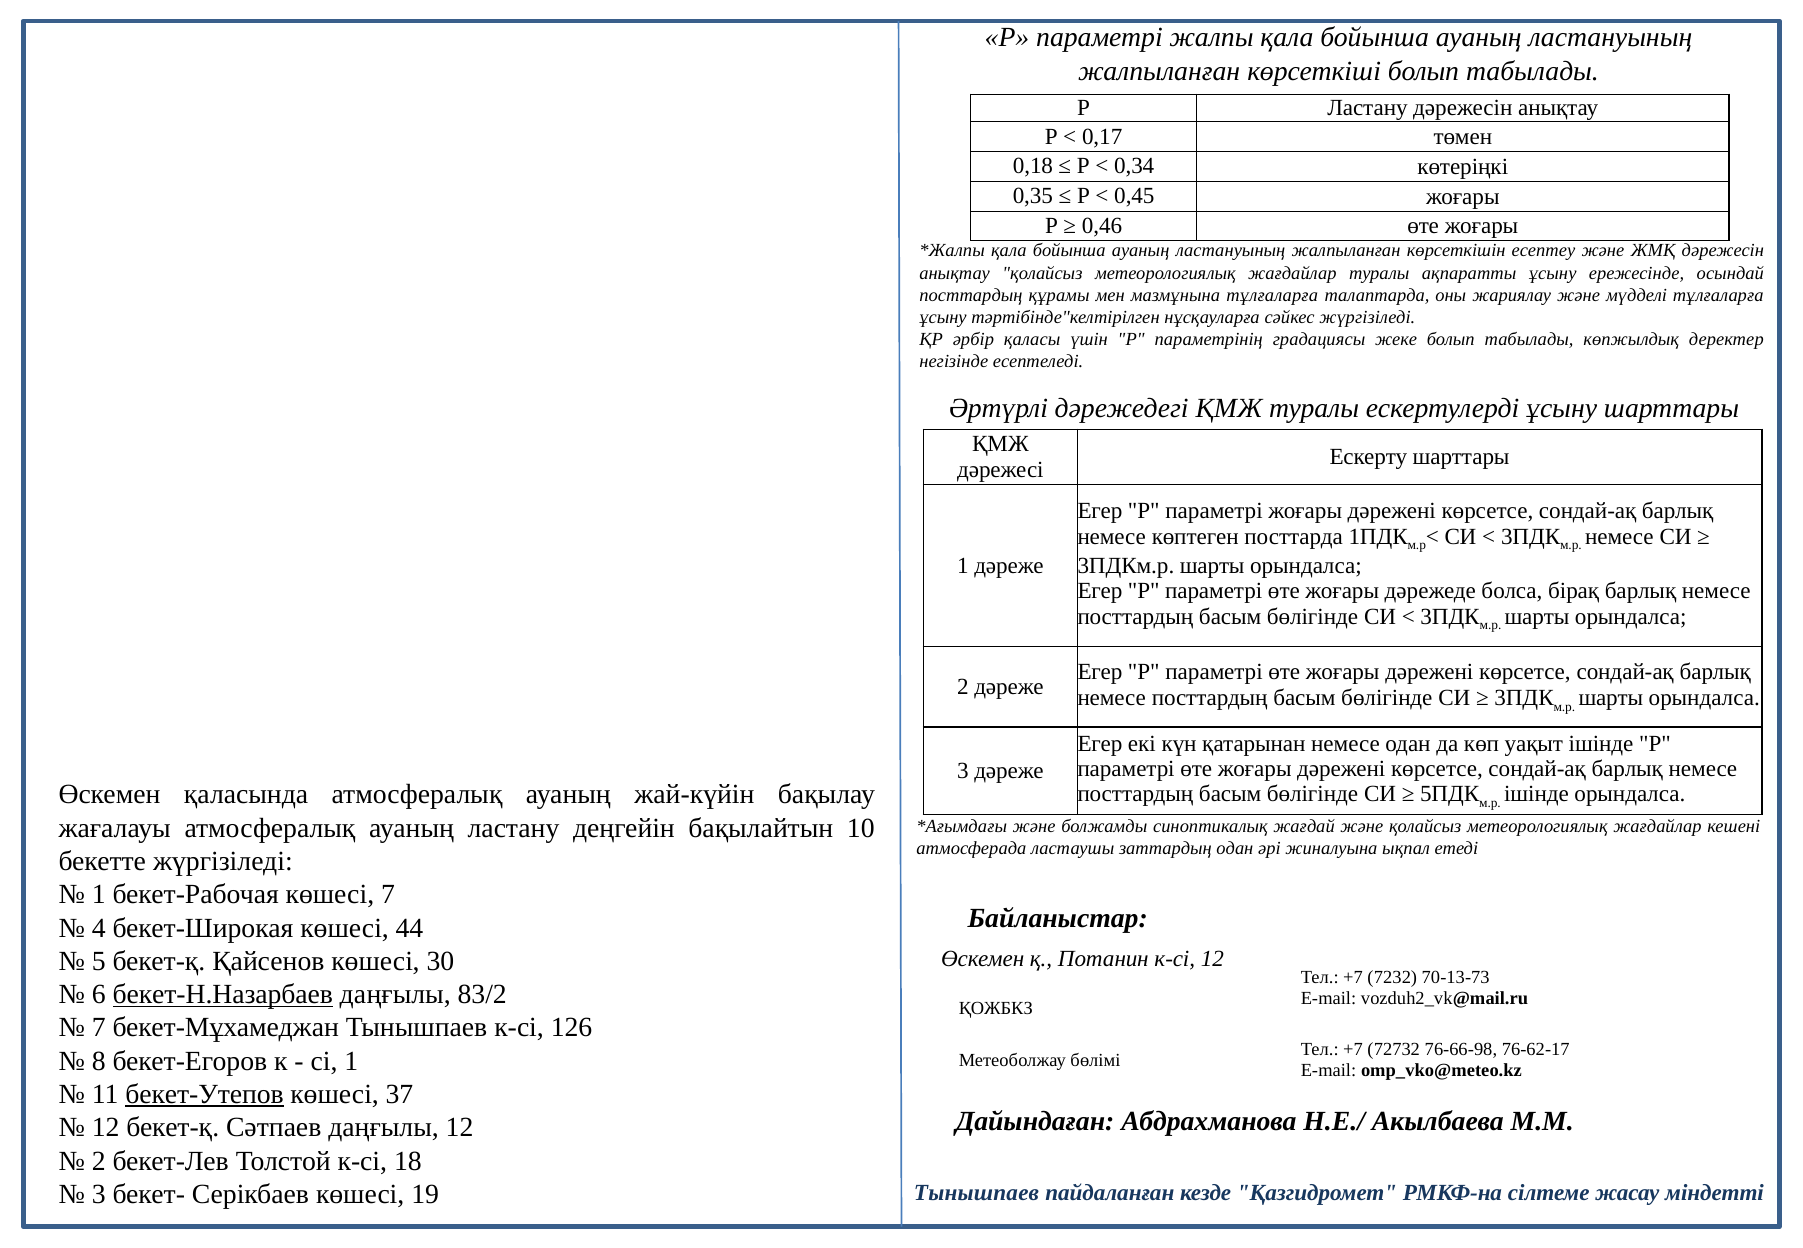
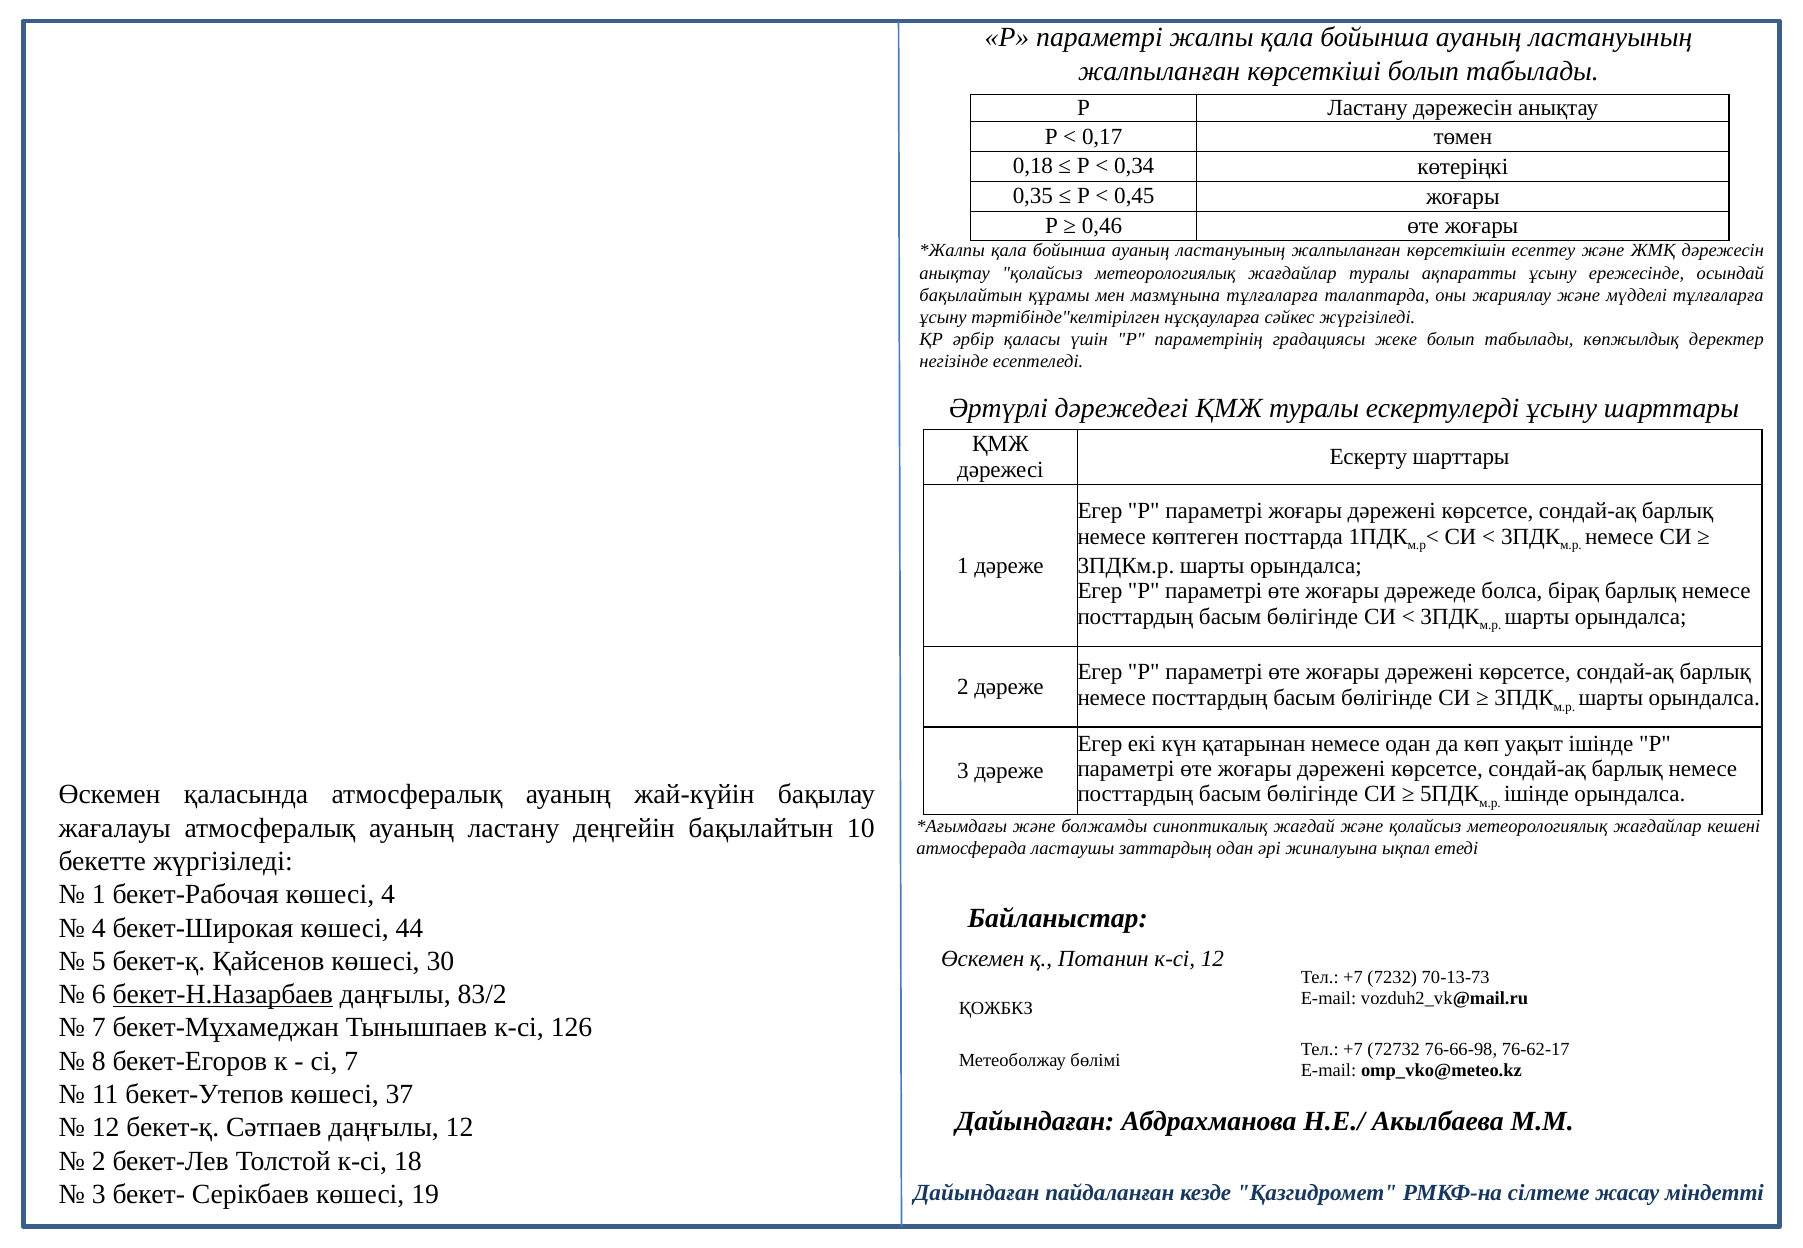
посттардың at (971, 295): посттардың -> бақылайтын
көшесі 7: 7 -> 4
сі 1: 1 -> 7
бекет-Утепов underline: present -> none
Тынышпаев at (976, 1193): Тынышпаев -> Дайындаған
